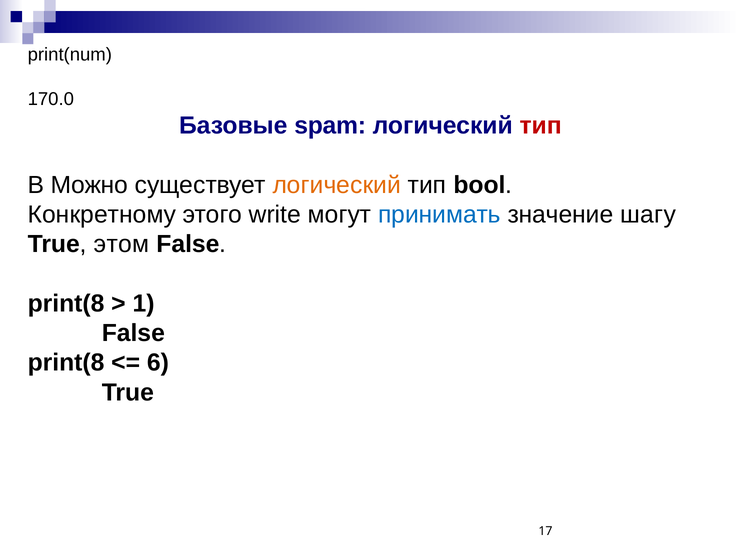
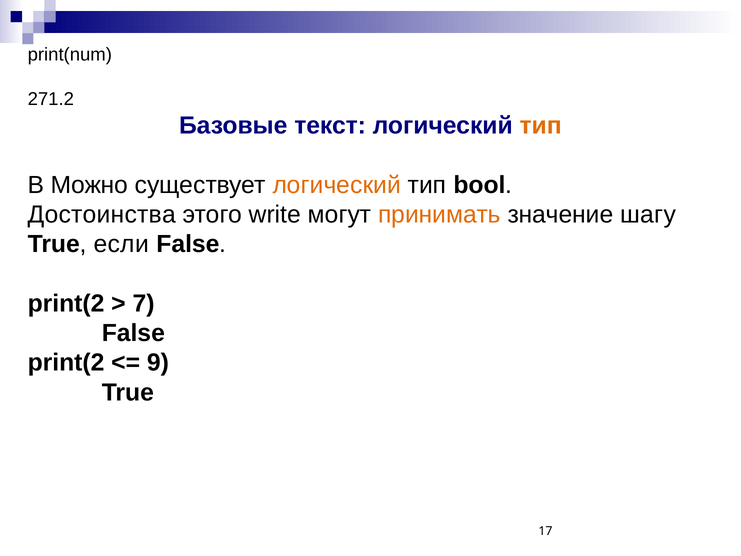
170.0: 170.0 -> 271.2
spam: spam -> текст
тип at (541, 125) colour: red -> orange
Конкретному: Конкретному -> Достоинства
принимать colour: blue -> orange
этом: этом -> если
print(8 at (66, 303): print(8 -> print(2
1: 1 -> 7
print(8 at (66, 363): print(8 -> print(2
6: 6 -> 9
